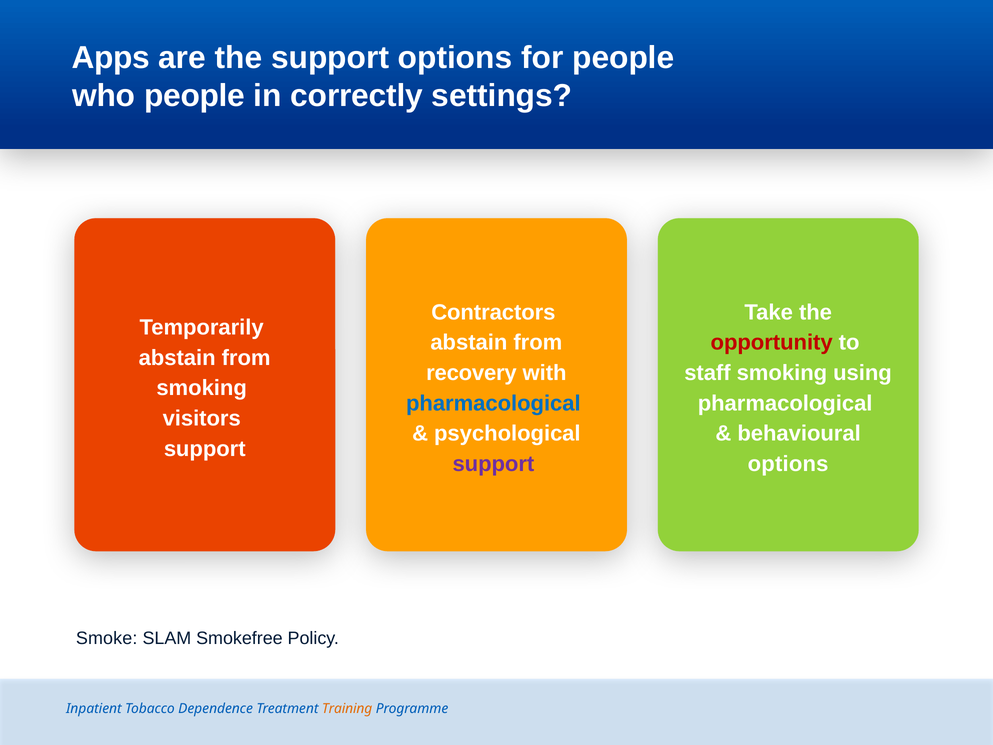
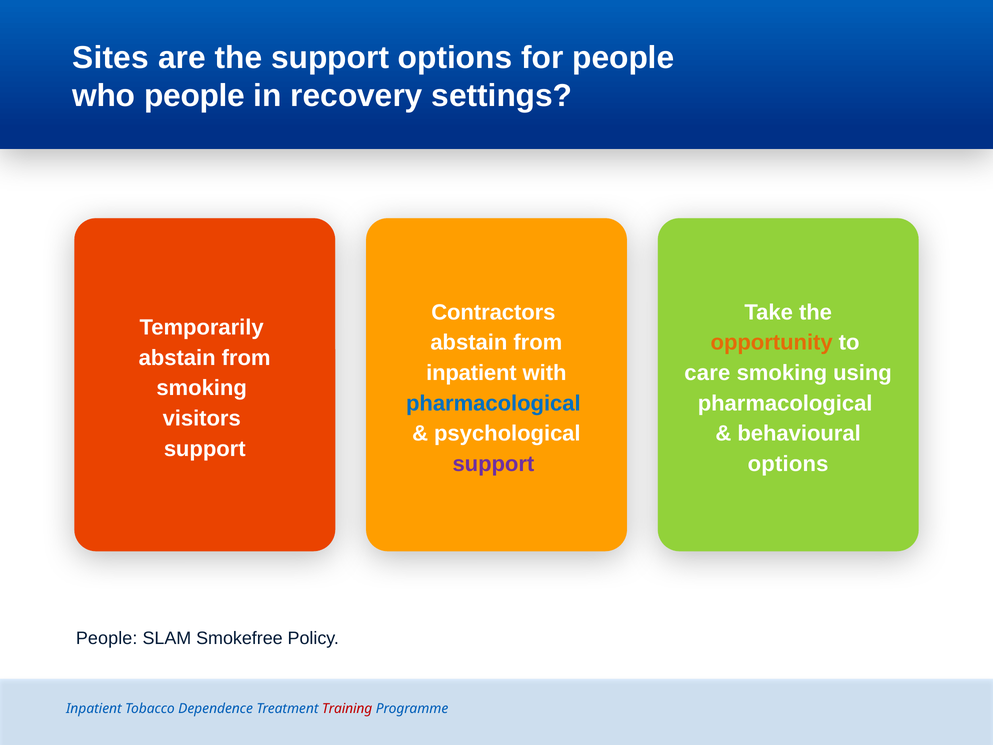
Apps: Apps -> Sites
correctly: correctly -> recovery
opportunity colour: red -> orange
recovery at (471, 373): recovery -> inpatient
staff: staff -> care
Smoke at (107, 638): Smoke -> People
Training colour: orange -> red
